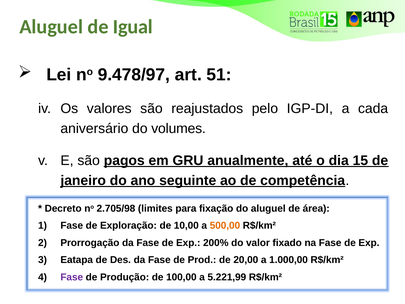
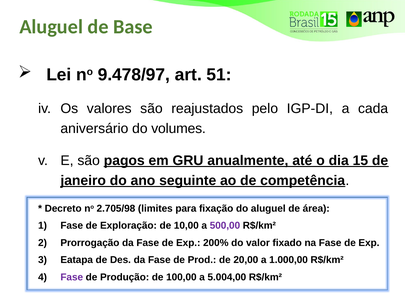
Igual: Igual -> Base
500,00 colour: orange -> purple
5.221,99: 5.221,99 -> 5.004,00
